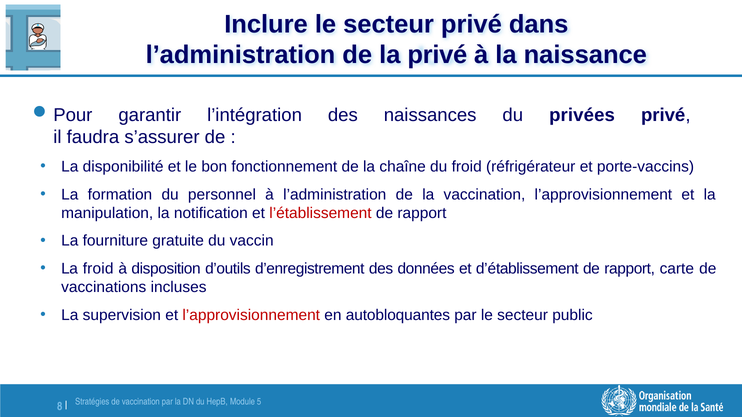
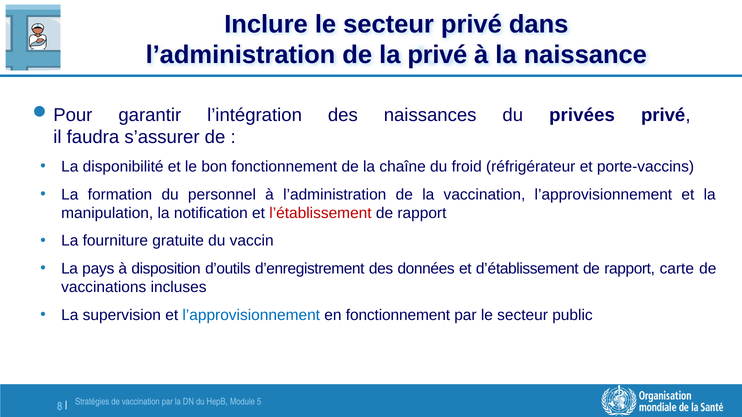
La froid: froid -> pays
l’approvisionnement at (251, 315) colour: red -> blue
en autobloquantes: autobloquantes -> fonctionnement
